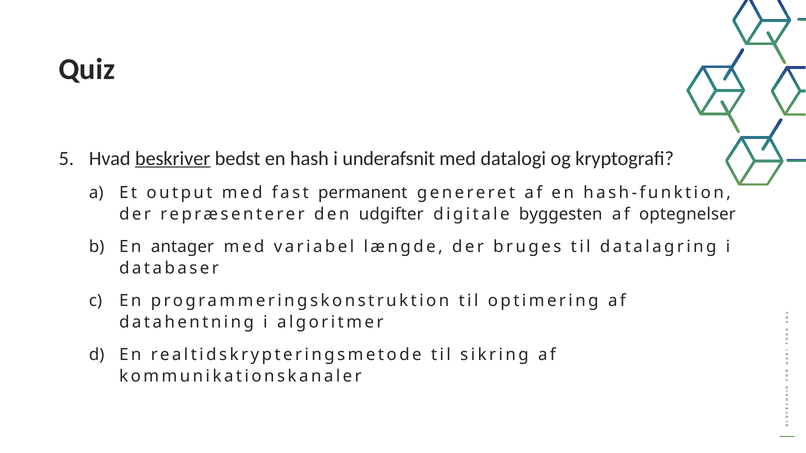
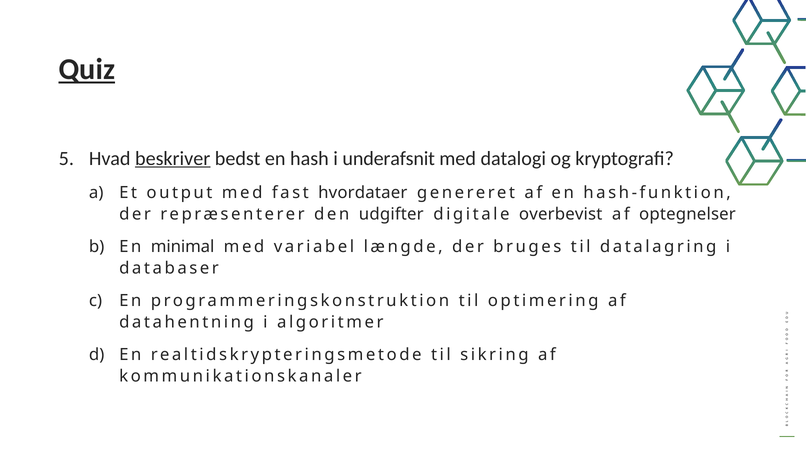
Quiz underline: none -> present
permanent: permanent -> hvordataer
byggesten: byggesten -> overbevist
antager: antager -> minimal
